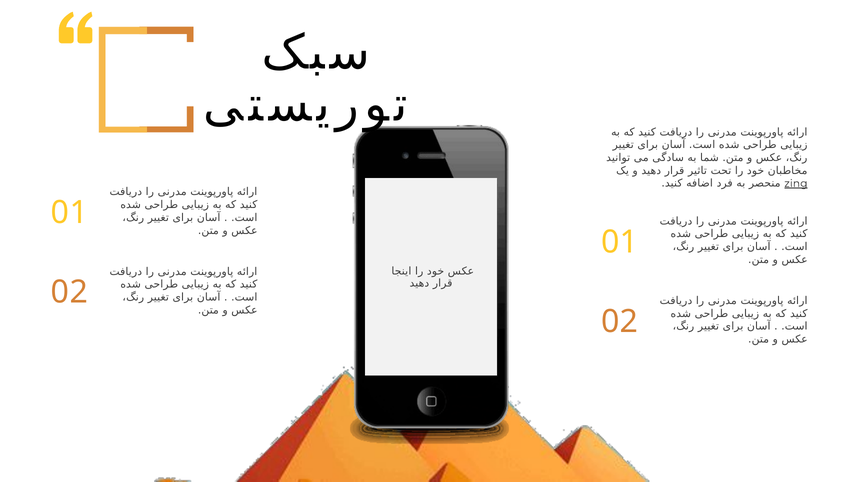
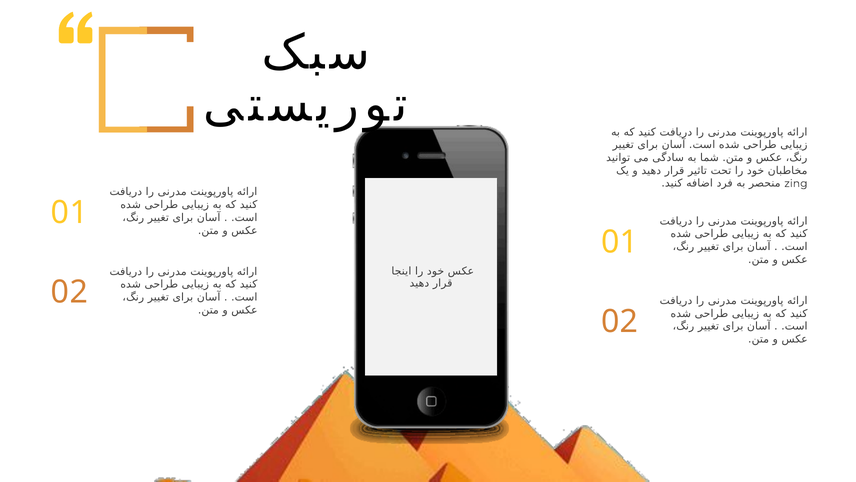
zing underline: present -> none
